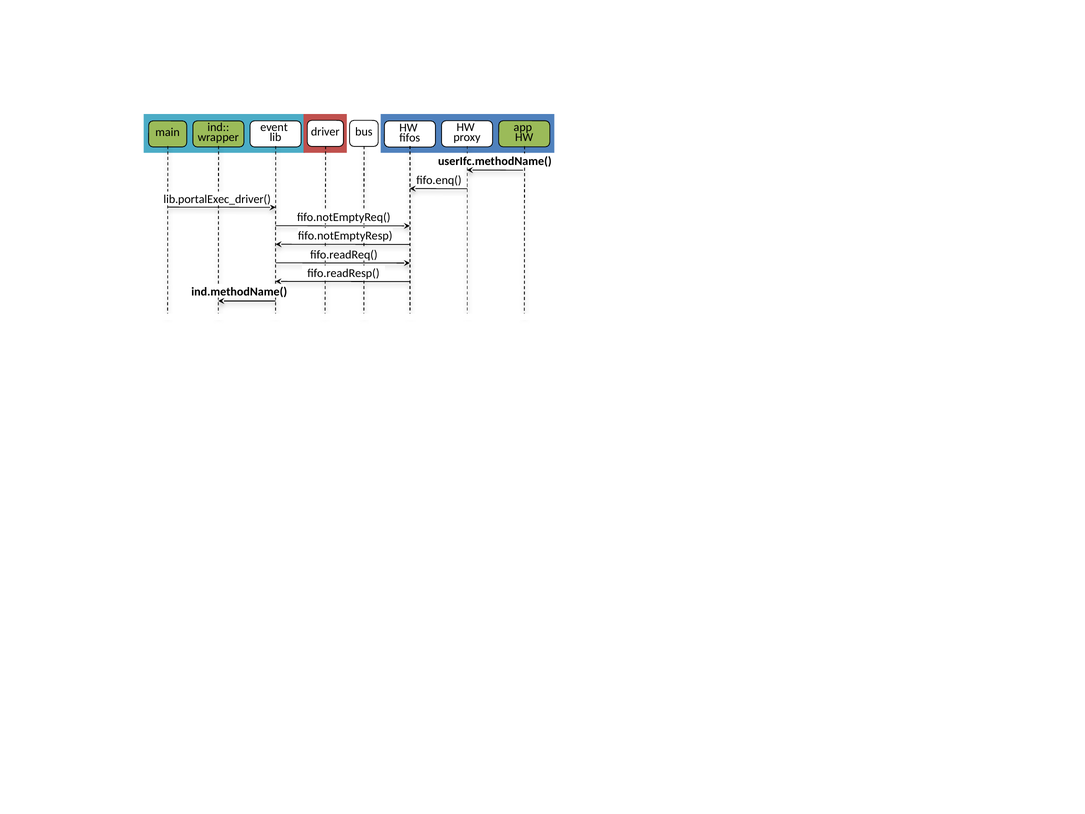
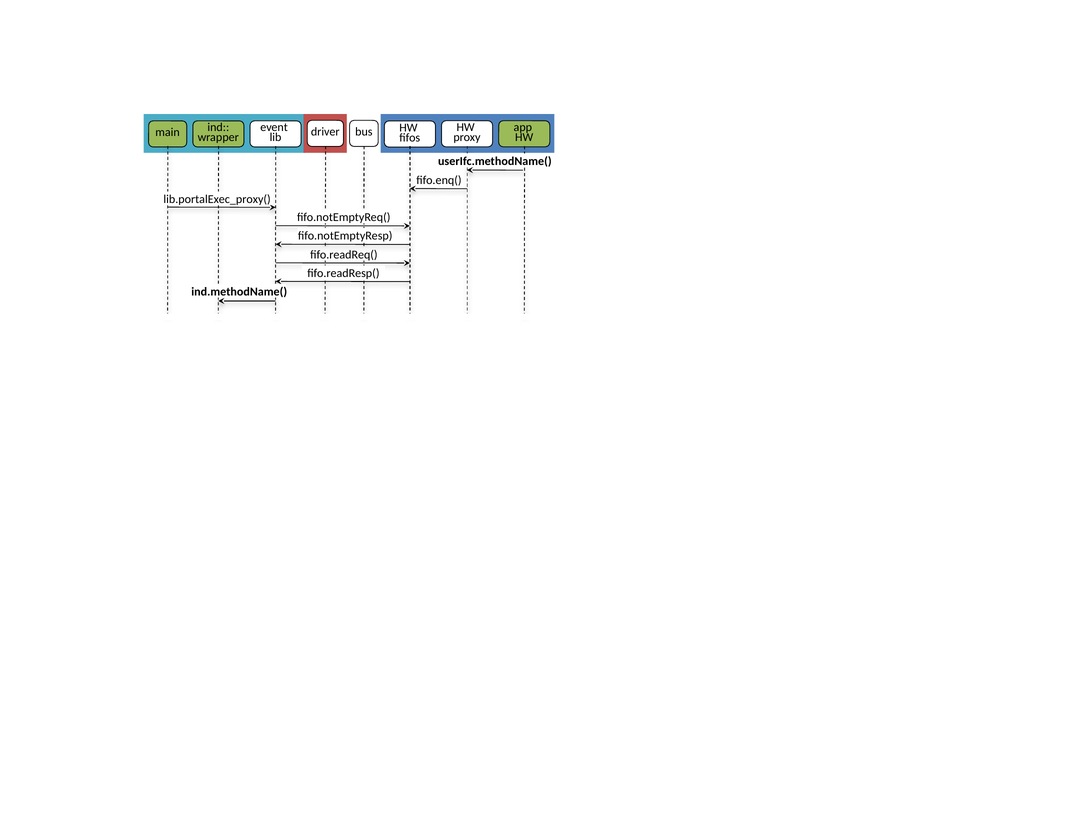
lib.portalExec_driver(: lib.portalExec_driver( -> lib.portalExec_proxy(
